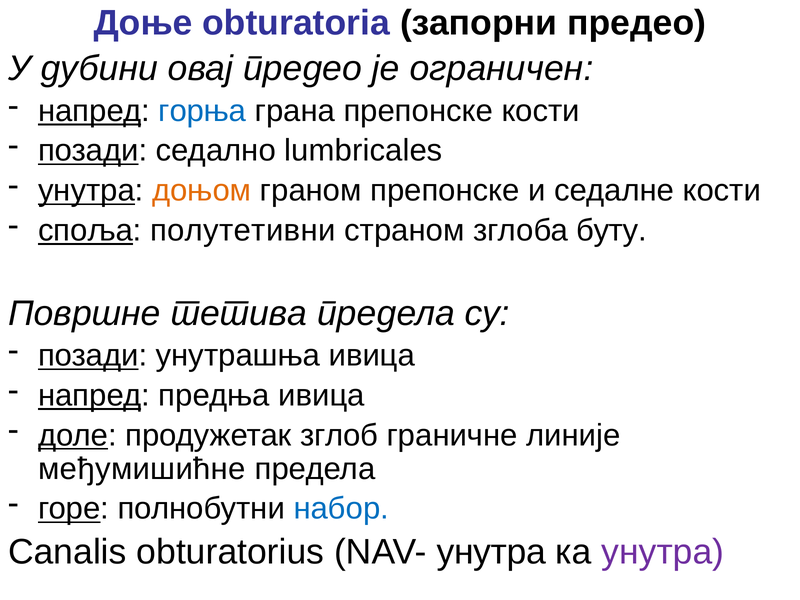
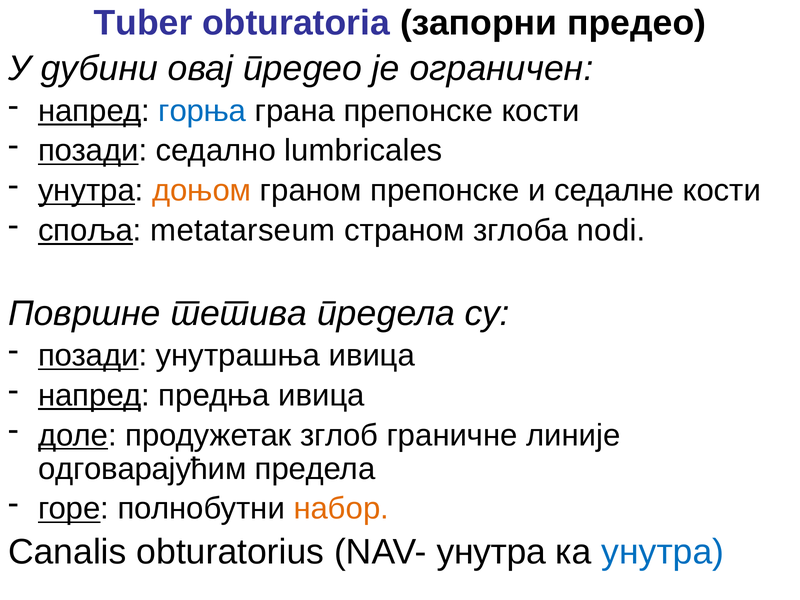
Доње: Доње -> Tuber
полутетивни: полутетивни -> metatarseum
буту: буту -> nodi
међумишићне: међумишићне -> одговарајућим
набор colour: blue -> orange
унутра at (663, 552) colour: purple -> blue
